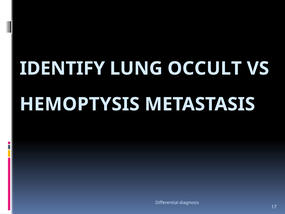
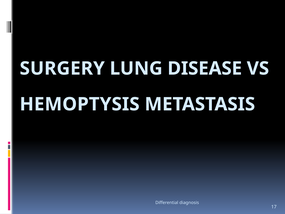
IDENTIFY: IDENTIFY -> SURGERY
OCCULT: OCCULT -> DISEASE
